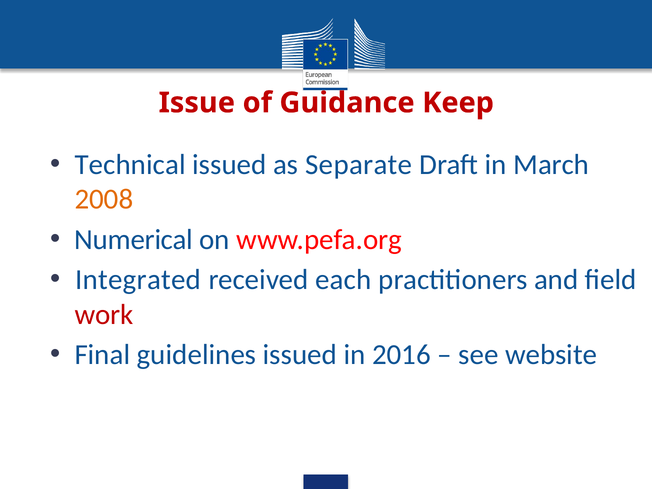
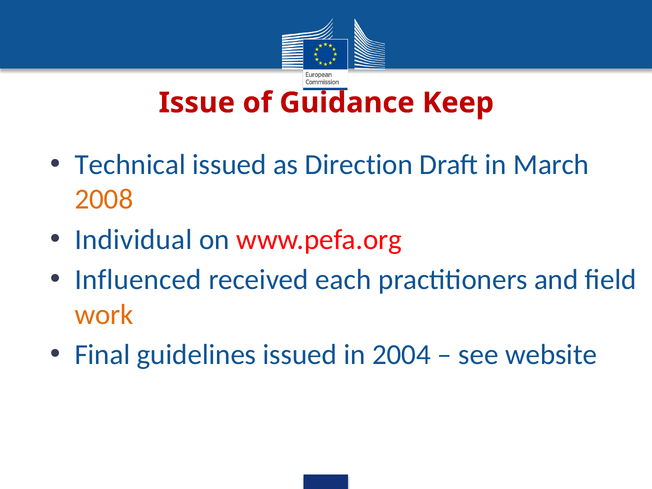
Separate: Separate -> Direction
Numerical: Numerical -> Individual
Integrated: Integrated -> Influenced
work colour: red -> orange
2016: 2016 -> 2004
